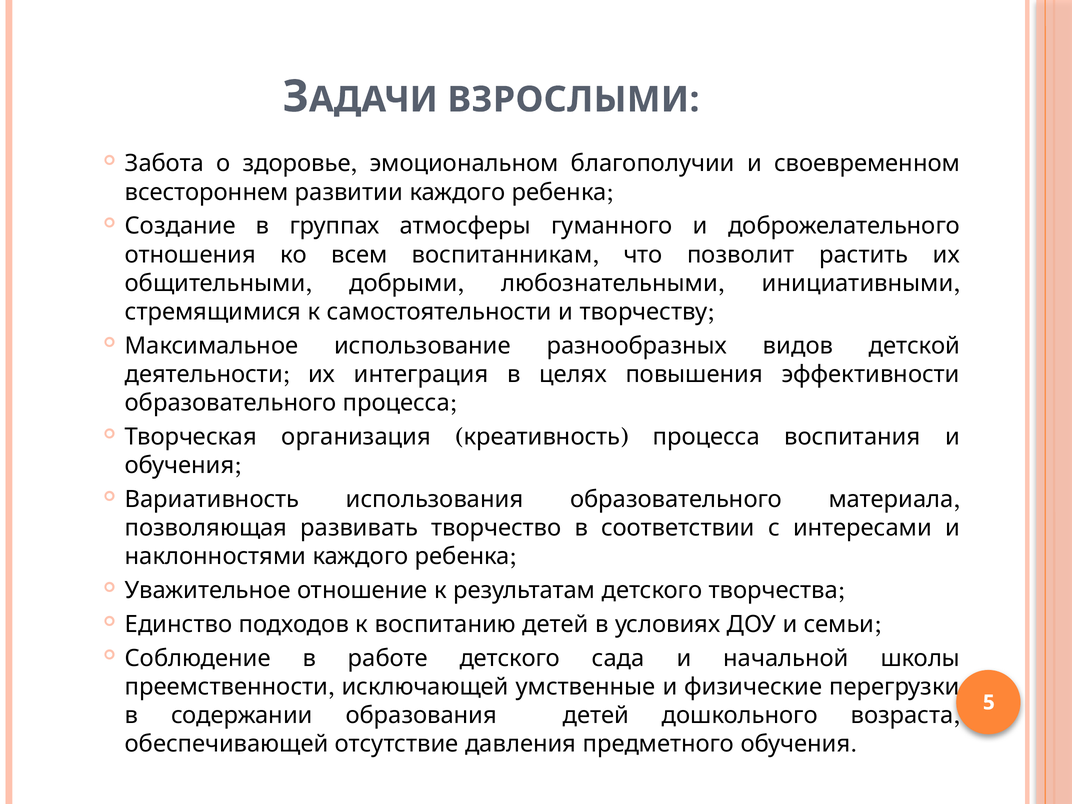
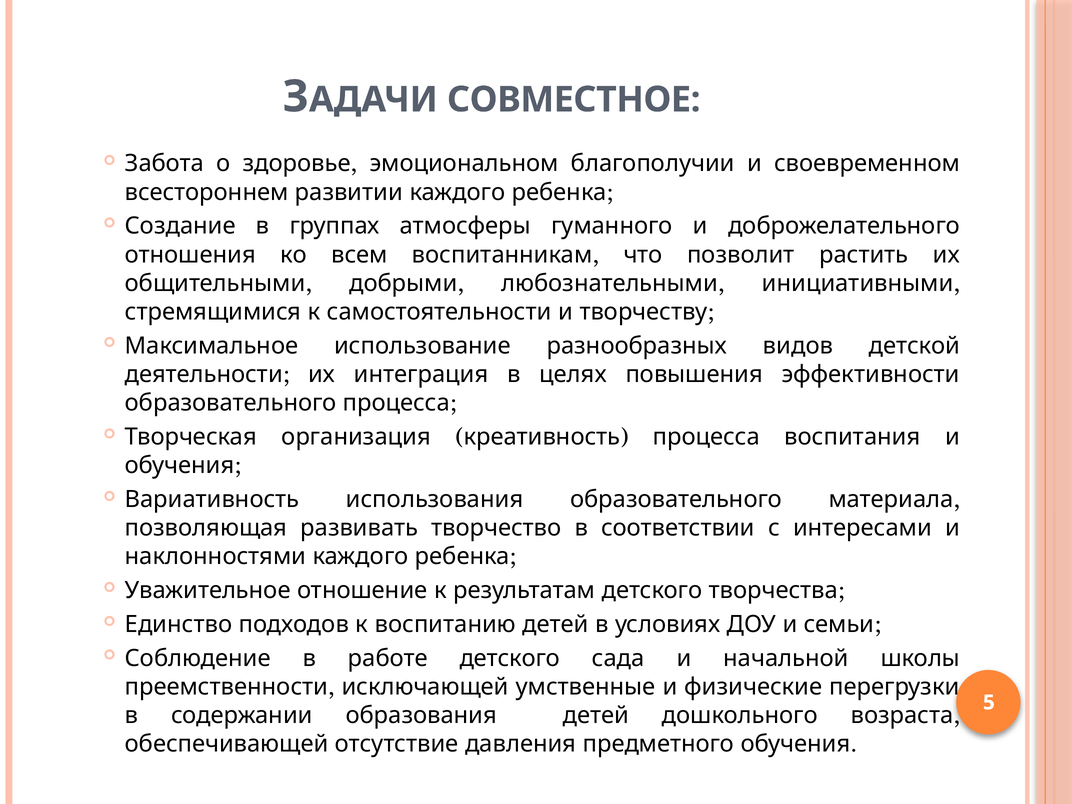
ВЗРОСЛЫМИ: ВЗРОСЛЫМИ -> СОВМЕСТНОЕ
